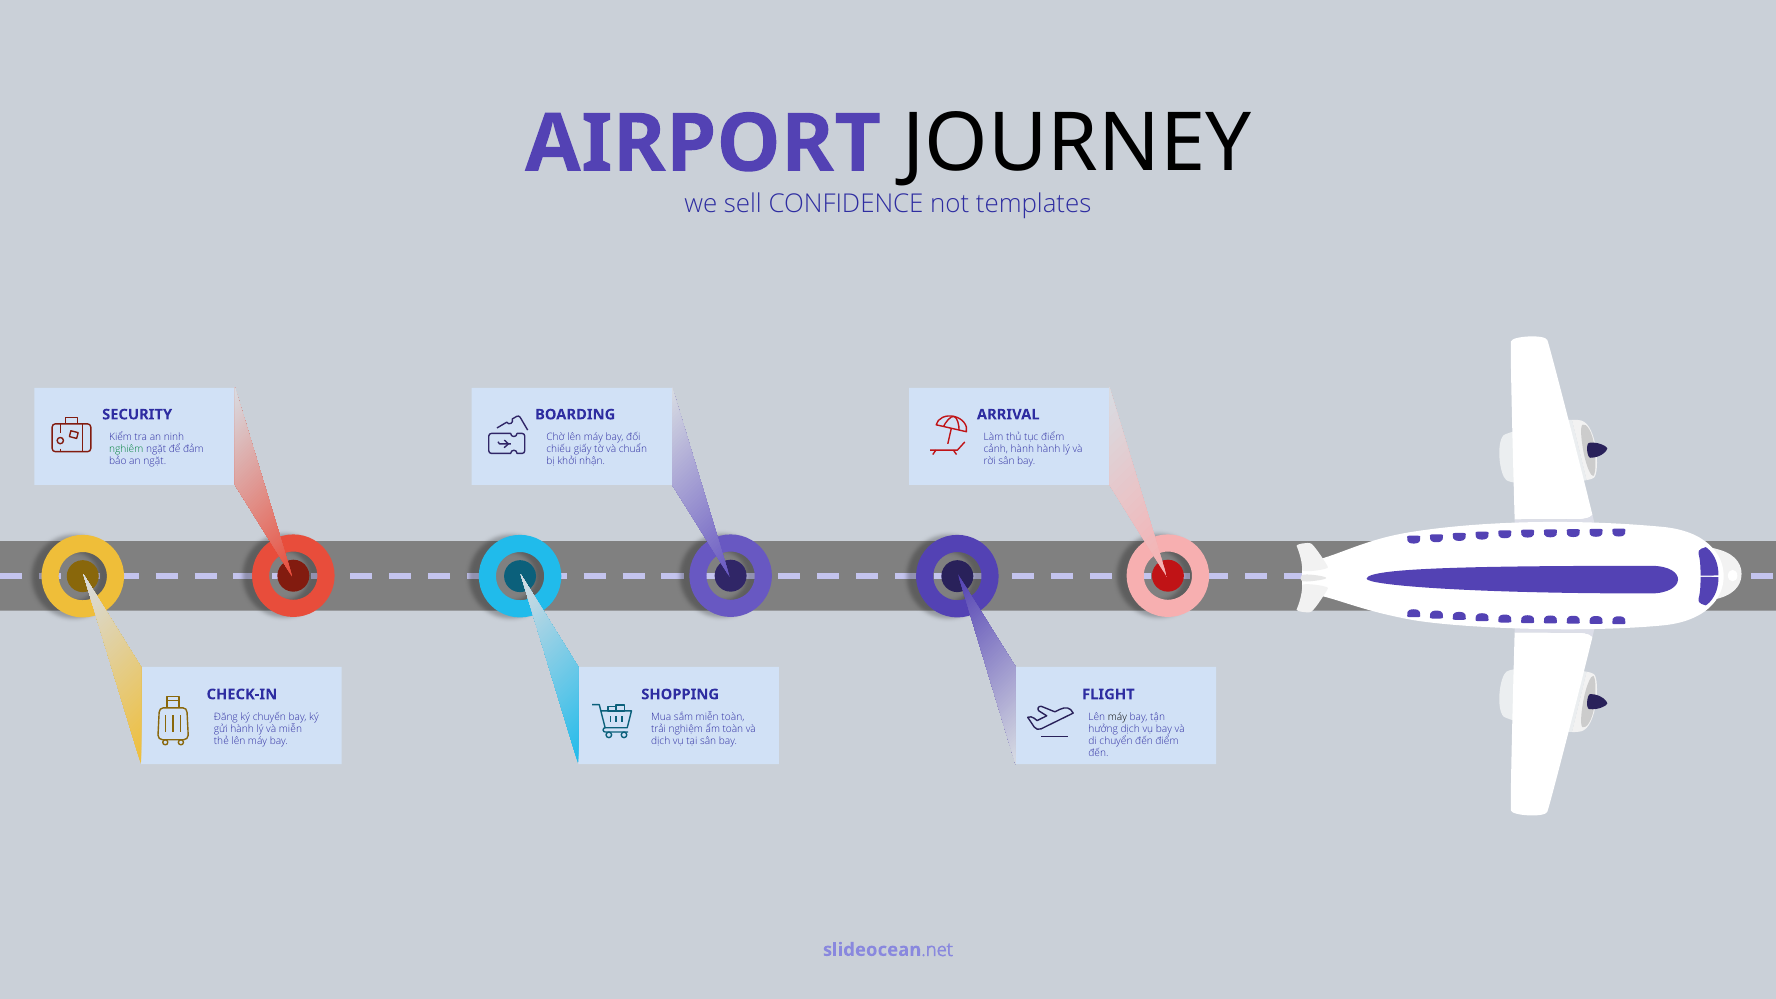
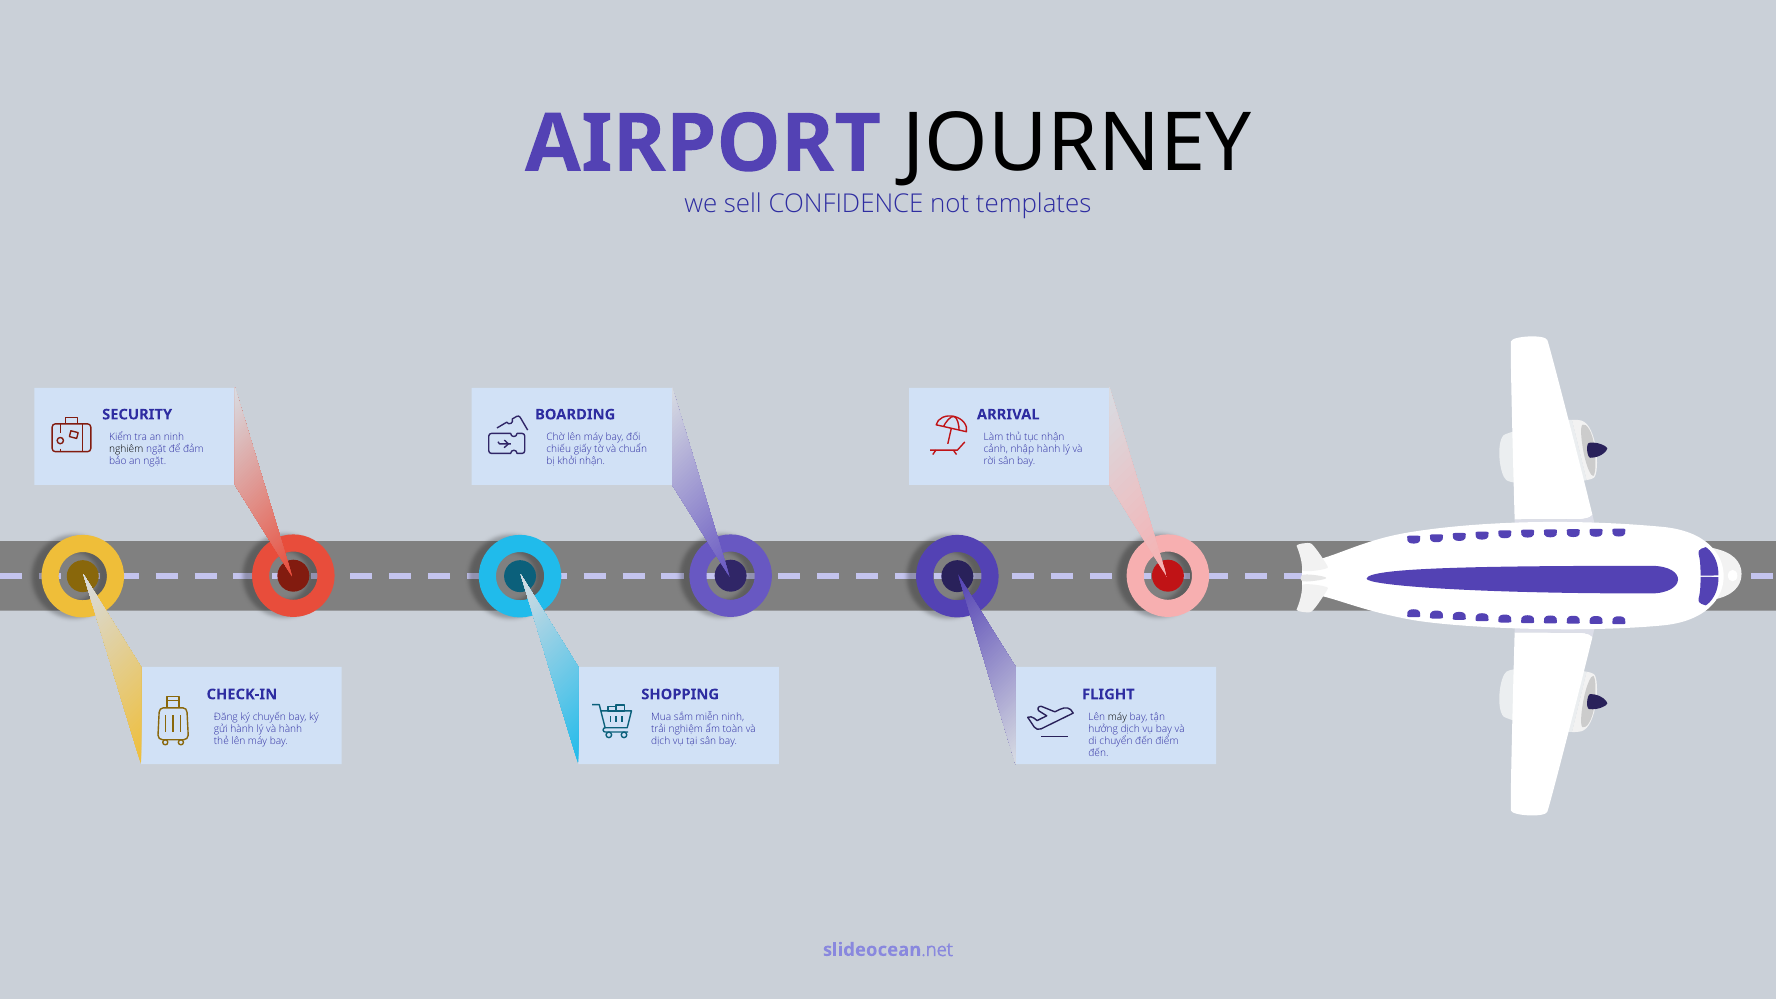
tục điểm: điểm -> nhận
nghiêm colour: green -> black
cảnh hành: hành -> nhập
miễn toàn: toàn -> ninh
và miễn: miễn -> hành
